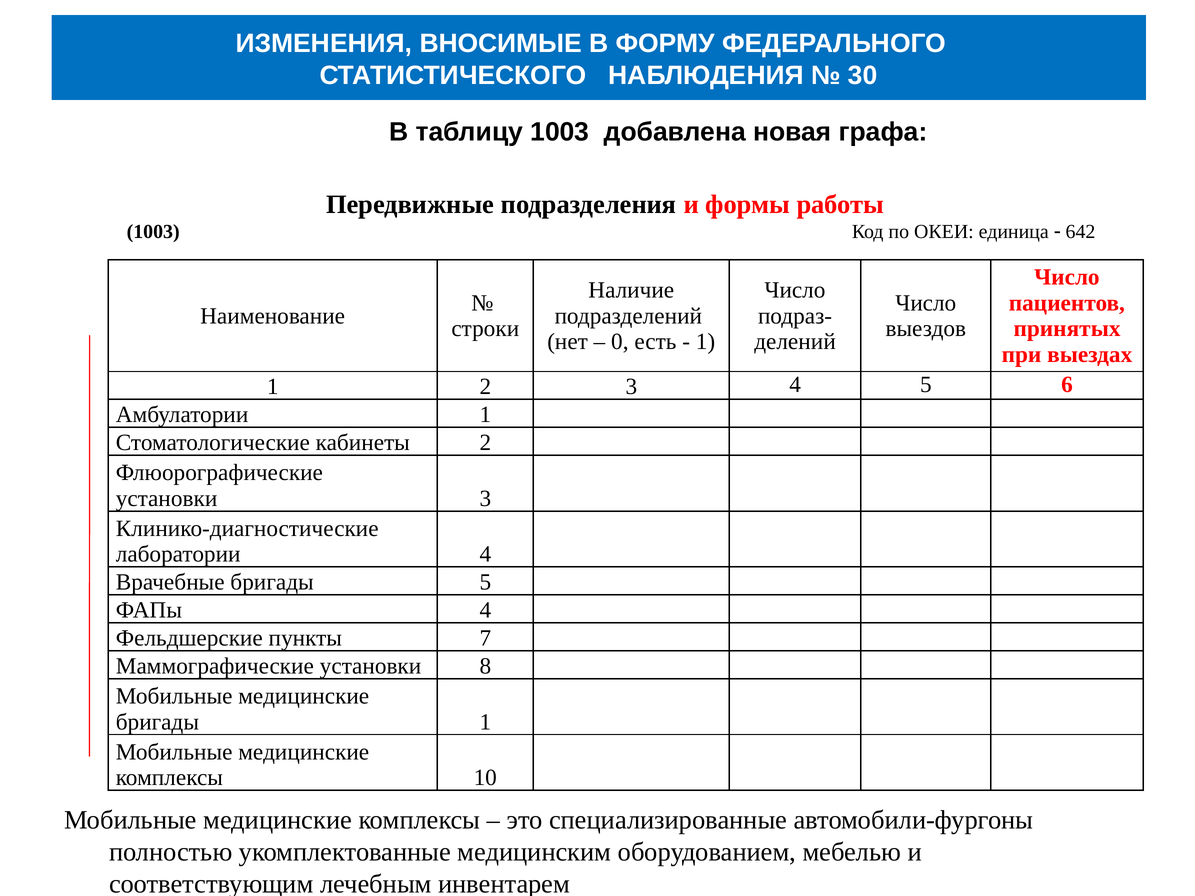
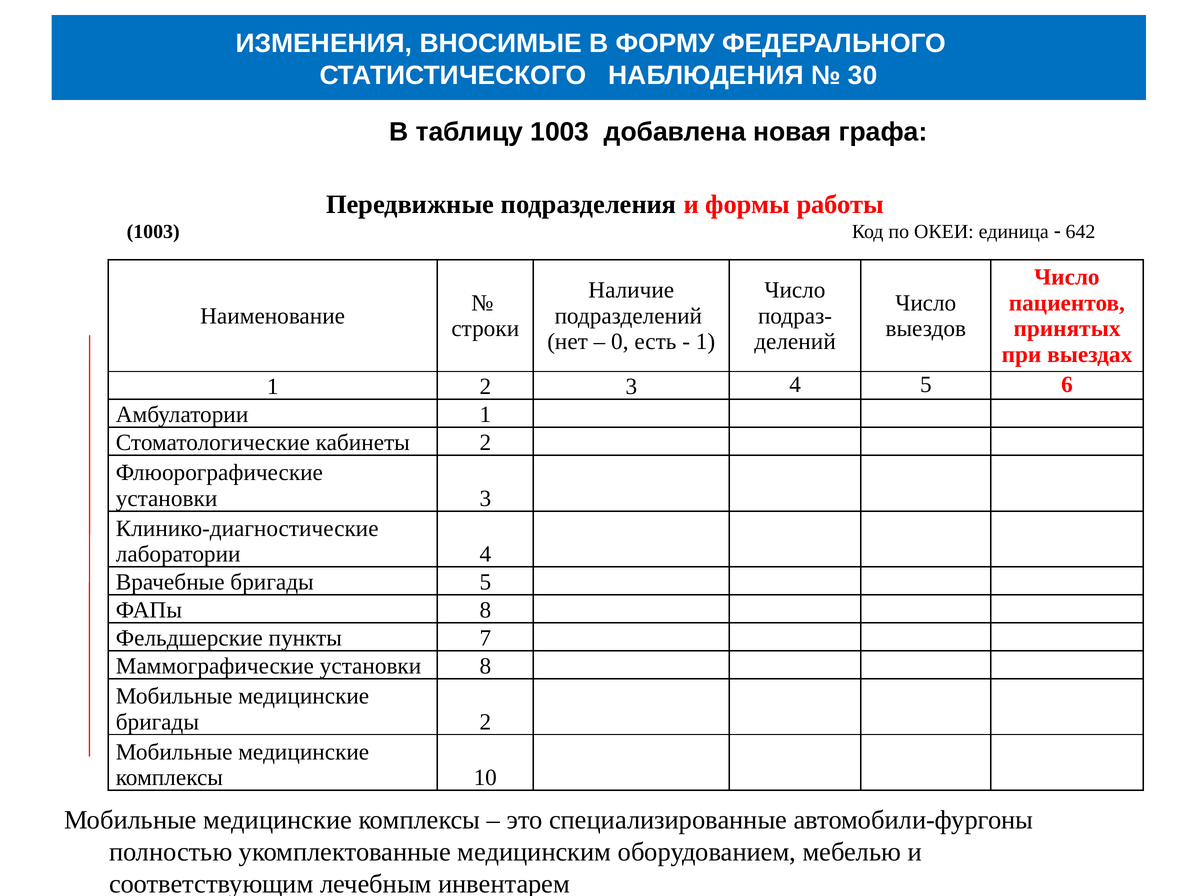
ФАПы 4: 4 -> 8
бригады 1: 1 -> 2
